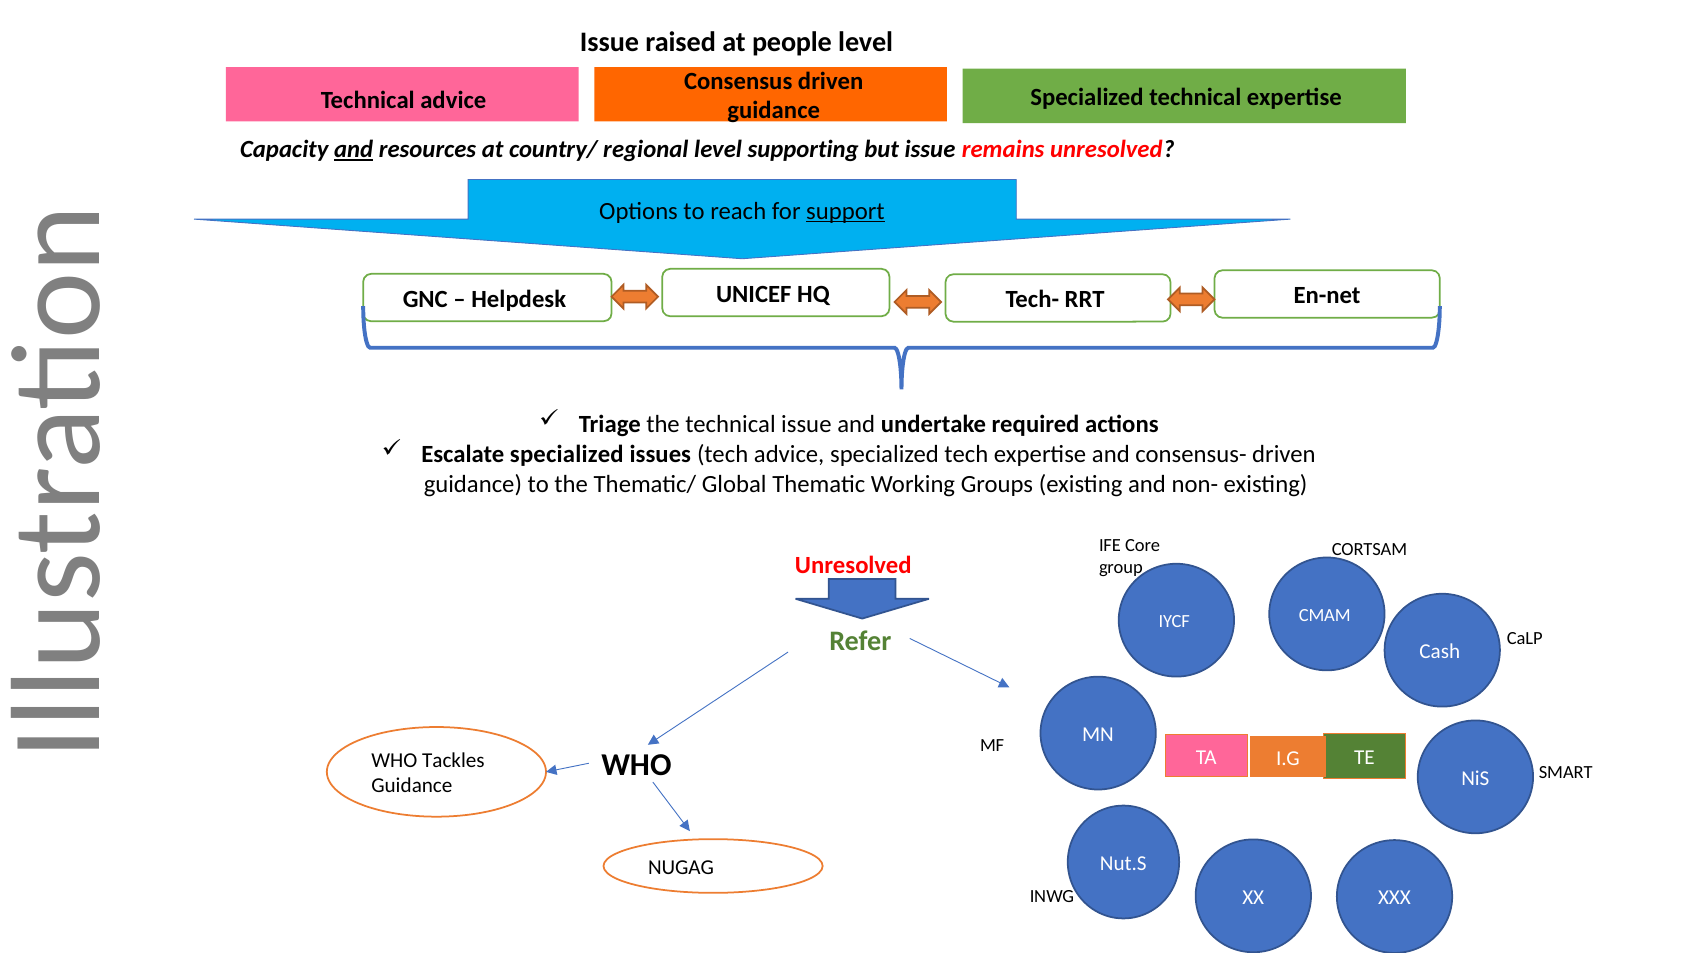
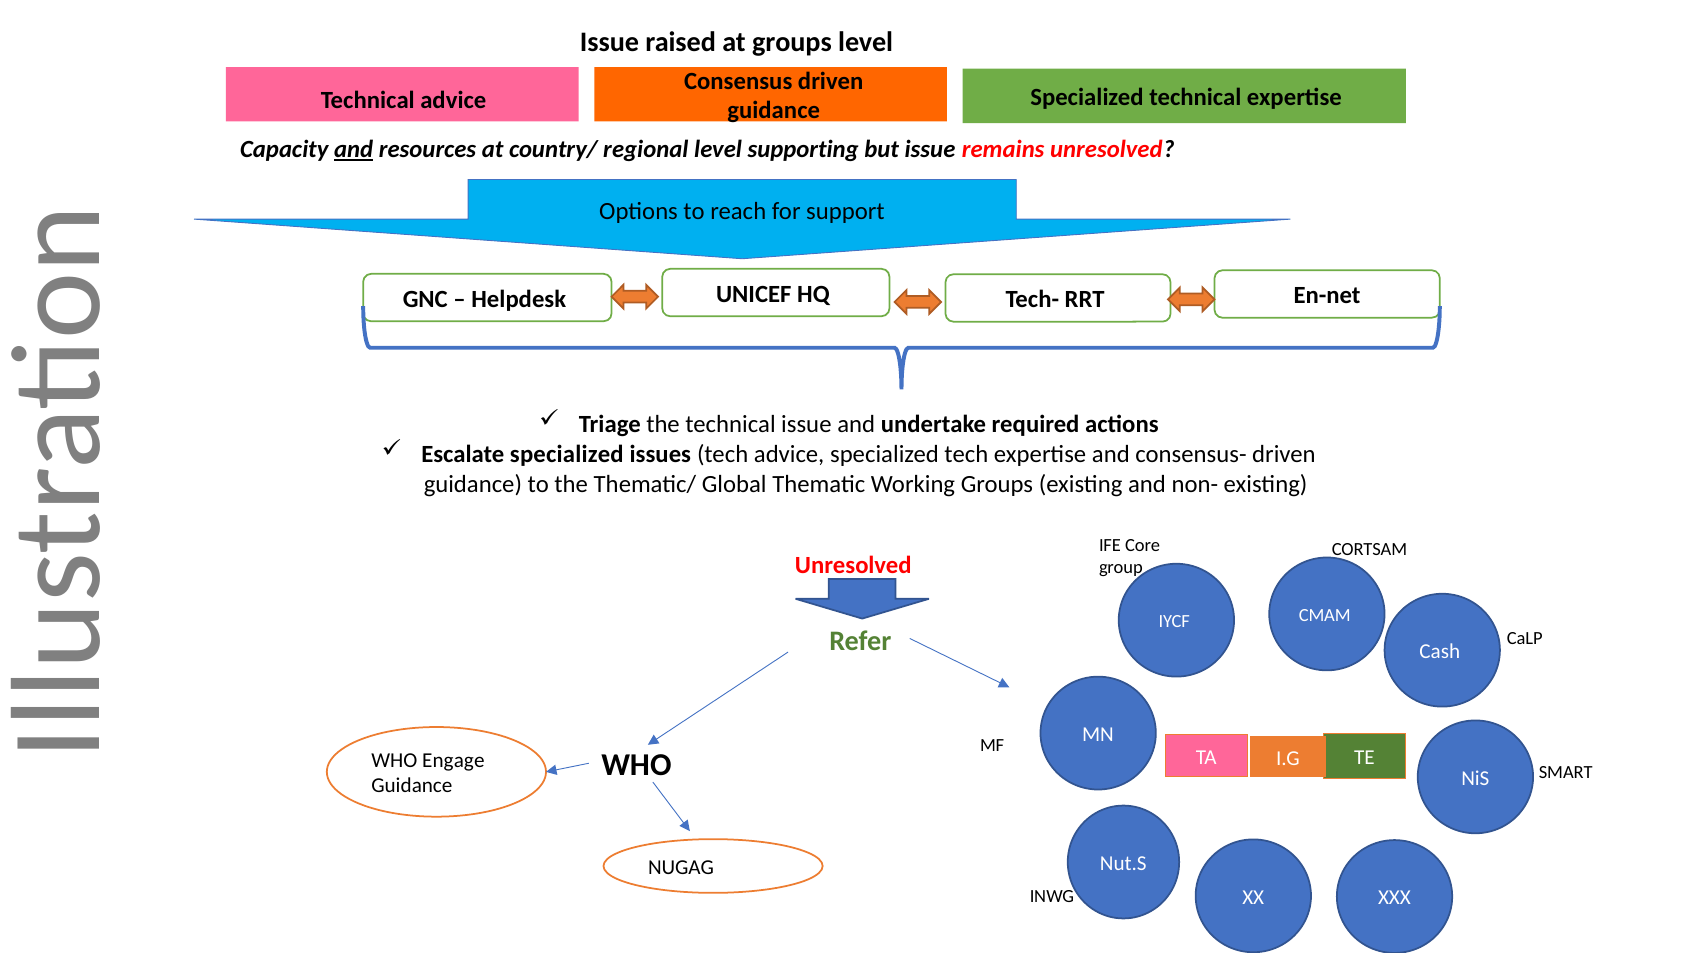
at people: people -> groups
support underline: present -> none
Tackles: Tackles -> Engage
